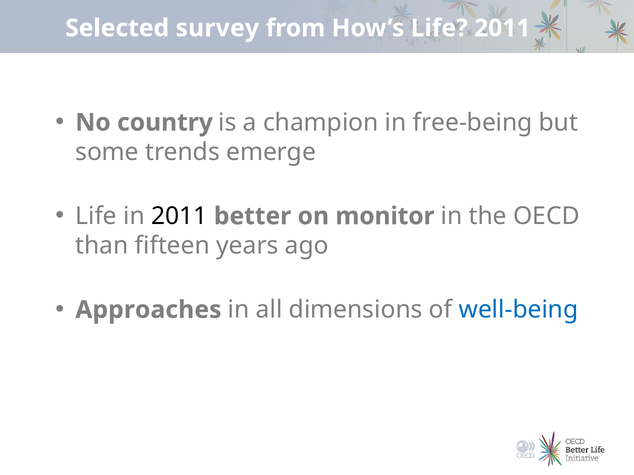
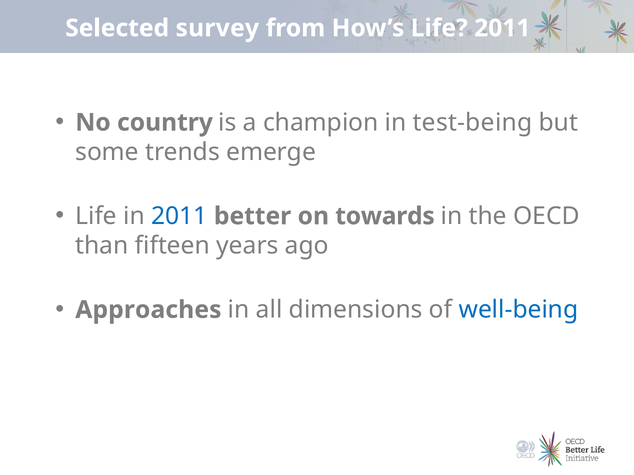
free-being: free-being -> test-being
2011 at (179, 216) colour: black -> blue
monitor: monitor -> towards
